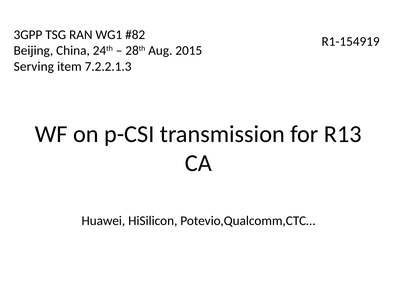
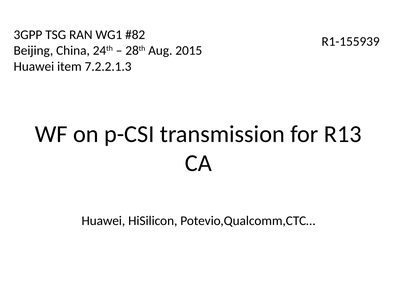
R1-154919: R1-154919 -> R1-155939
Serving at (34, 66): Serving -> Huawei
